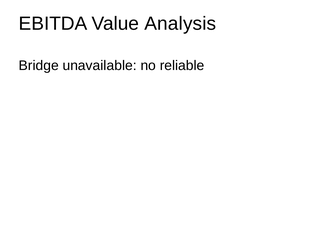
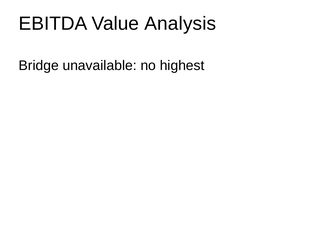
reliable: reliable -> highest
